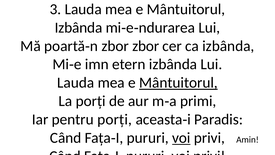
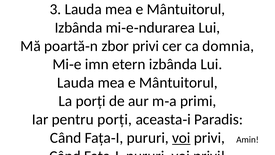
zbor zbor: zbor -> privi
ca izbânda: izbânda -> domnia
Mântuitorul at (178, 83) underline: present -> none
